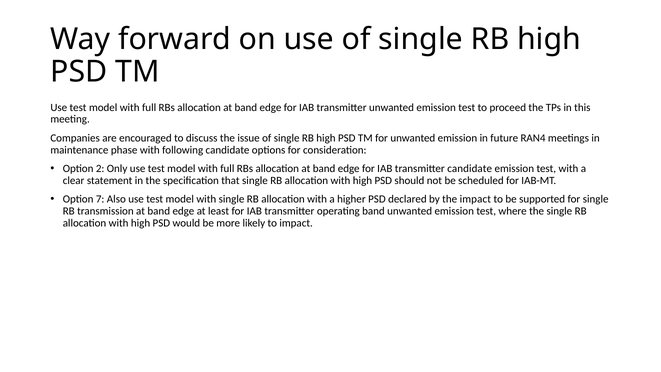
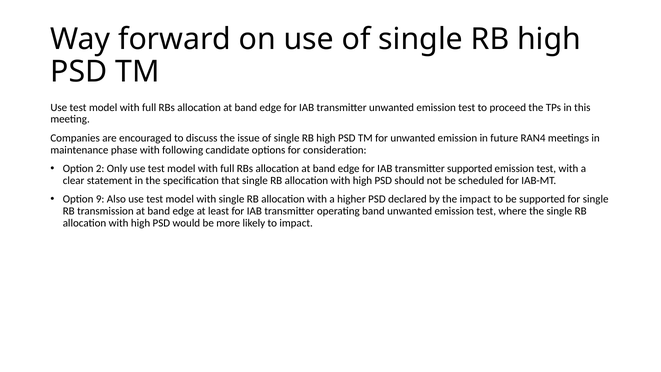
transmitter candidate: candidate -> supported
7: 7 -> 9
